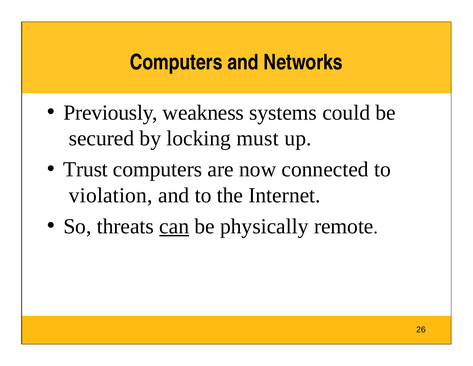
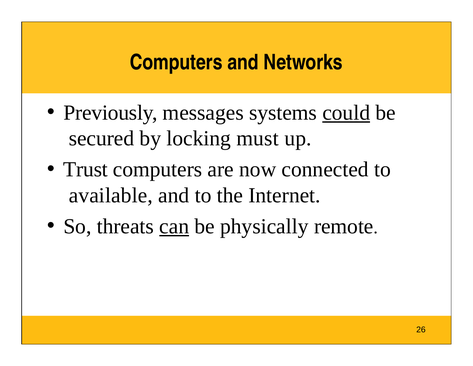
weakness: weakness -> messages
could underline: none -> present
violation: violation -> available
